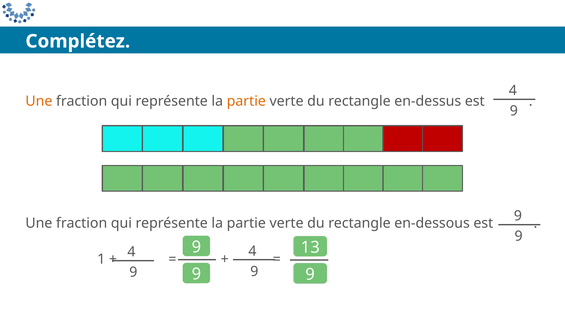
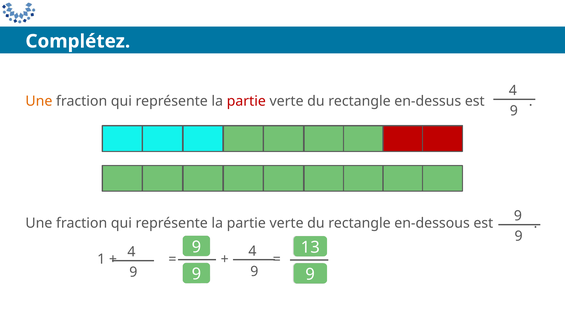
partie at (246, 101) colour: orange -> red
